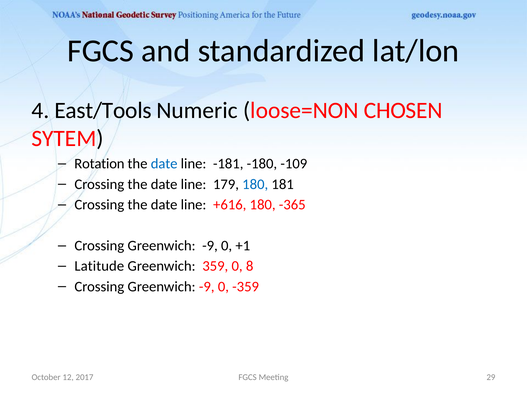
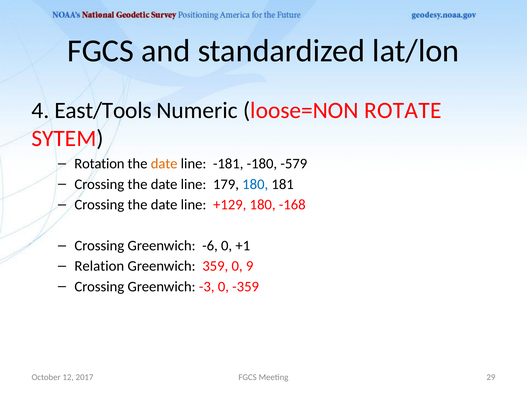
CHOSEN: CHOSEN -> ROTATE
date at (164, 164) colour: blue -> orange
-109: -109 -> -579
+616: +616 -> +129
-365: -365 -> -168
-9 at (210, 246): -9 -> -6
Latitude: Latitude -> Relation
8: 8 -> 9
-9 at (207, 287): -9 -> -3
